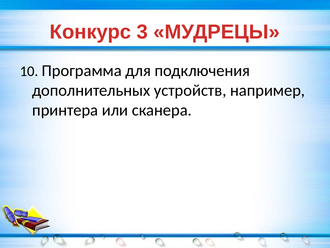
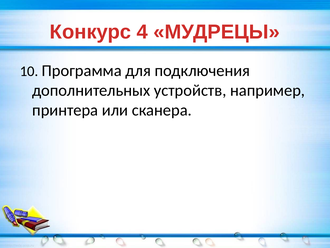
3: 3 -> 4
